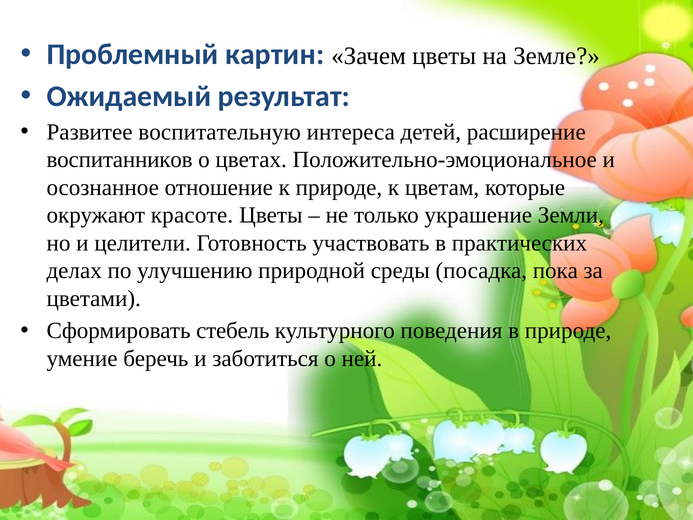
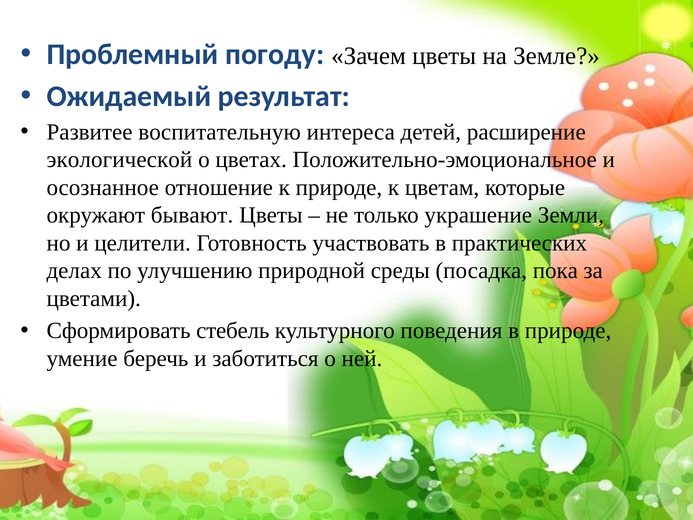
картин: картин -> погоду
воспитанников: воспитанников -> экологической
красоте: красоте -> бывают
